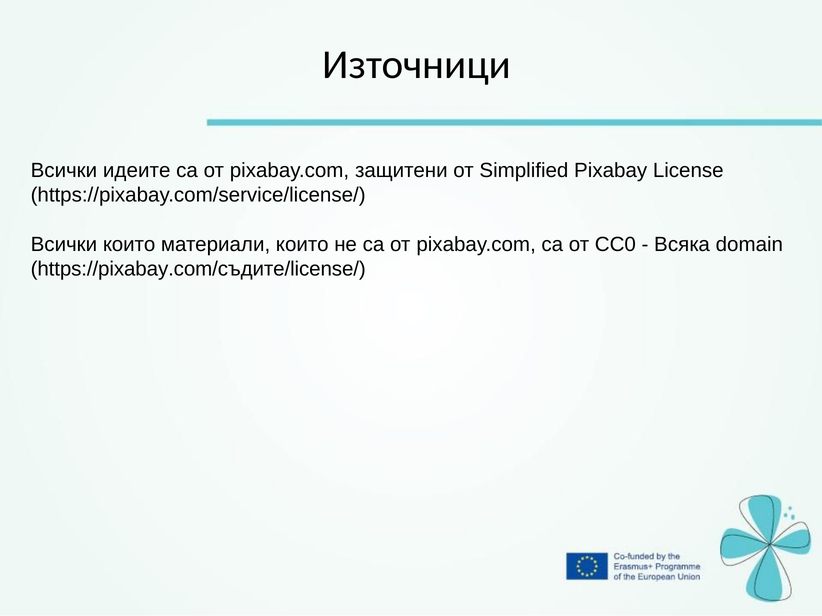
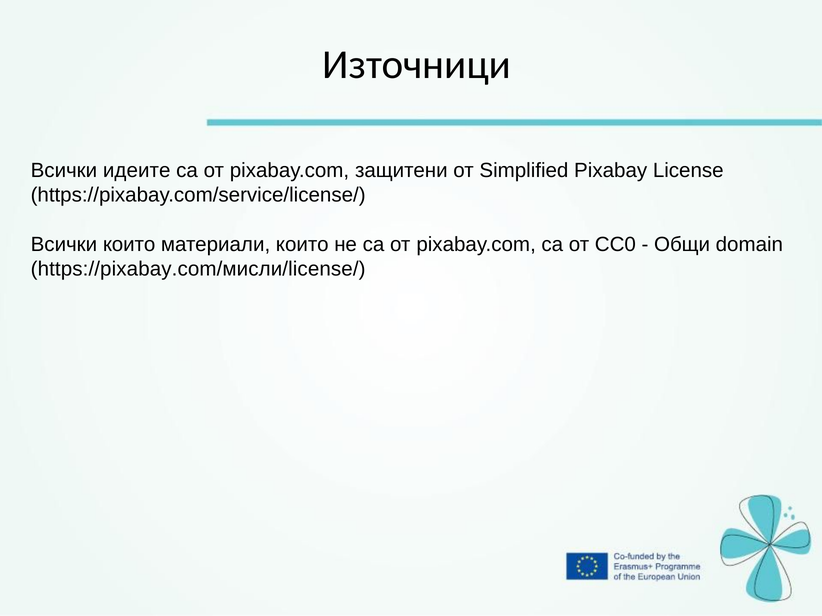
Всяка: Всяка -> Общи
https://pixabay.com/съдите/license/: https://pixabay.com/съдите/license/ -> https://pixabay.com/мисли/license/
